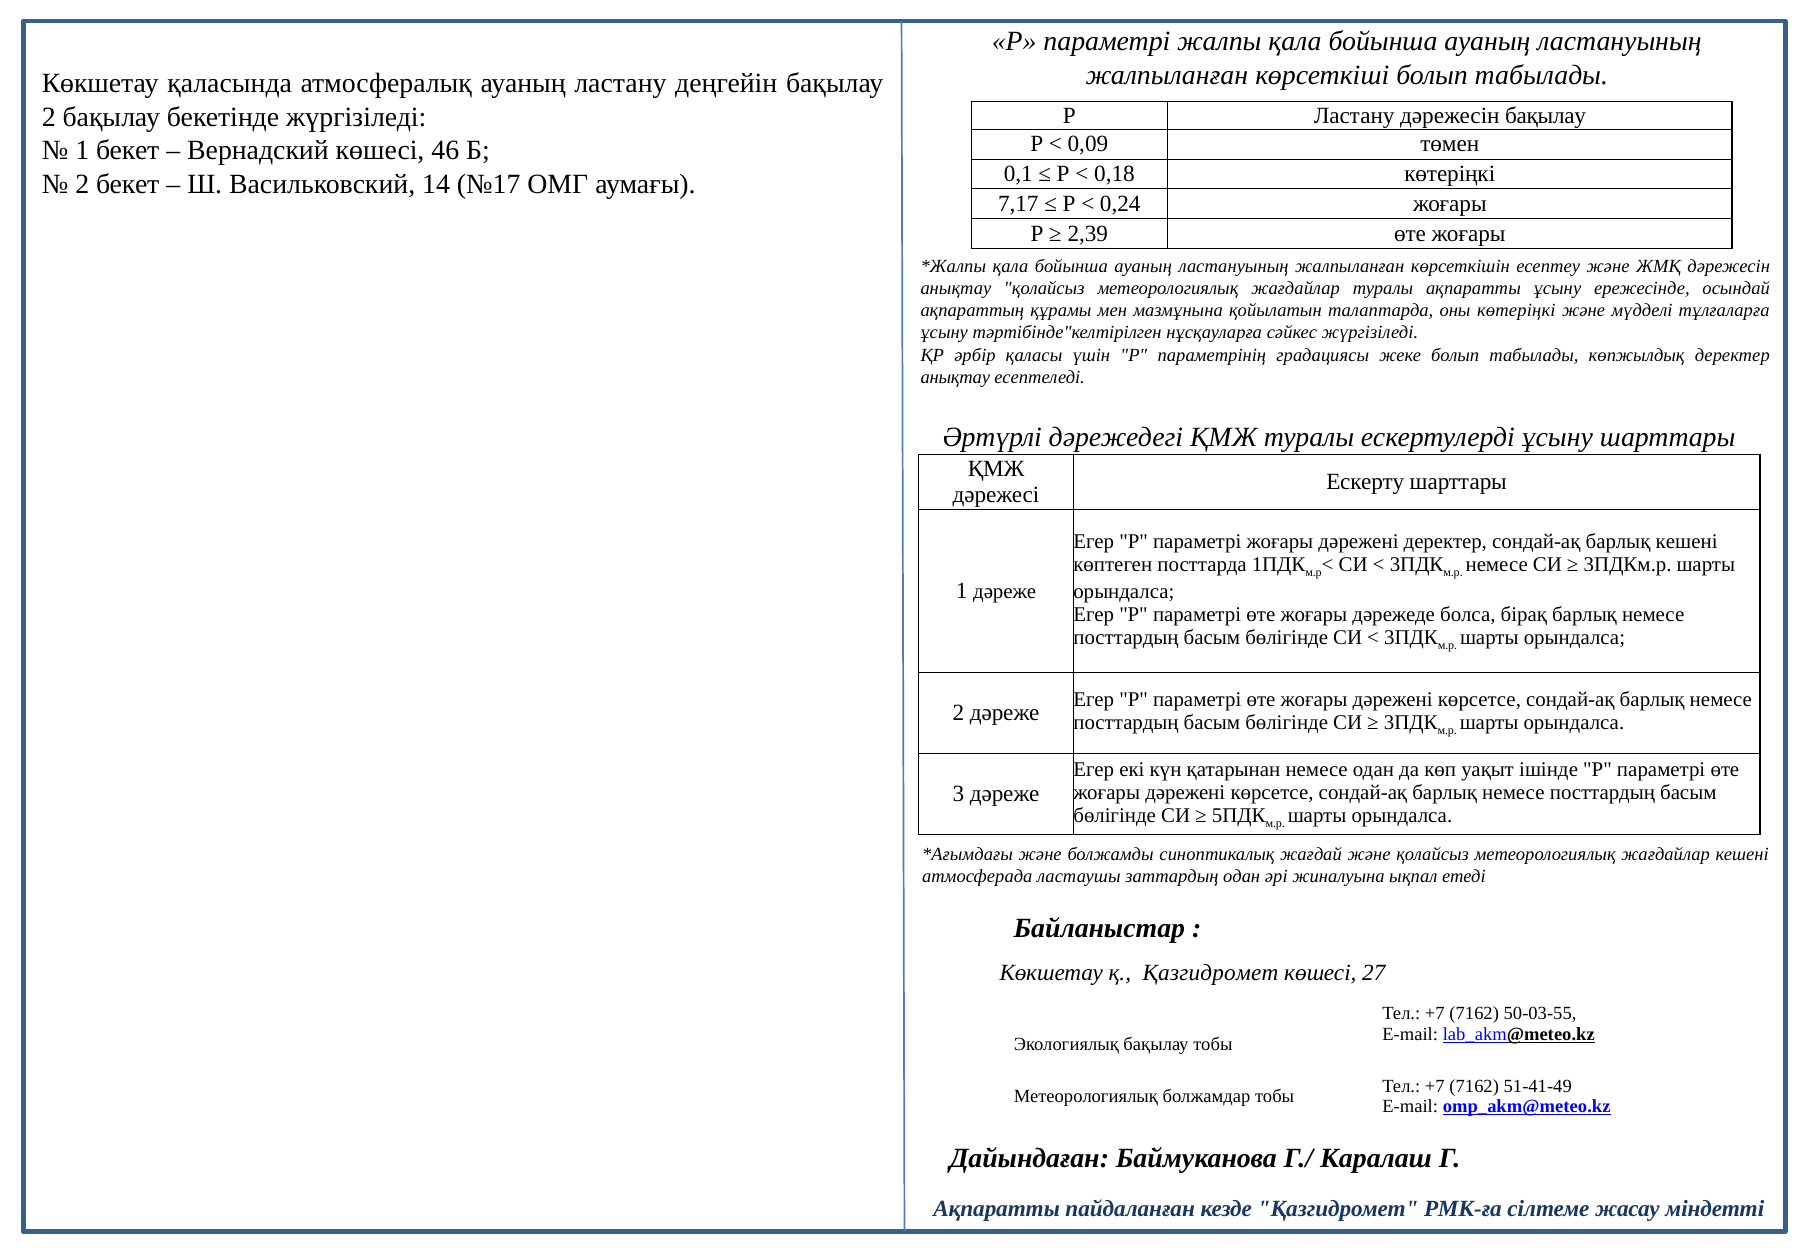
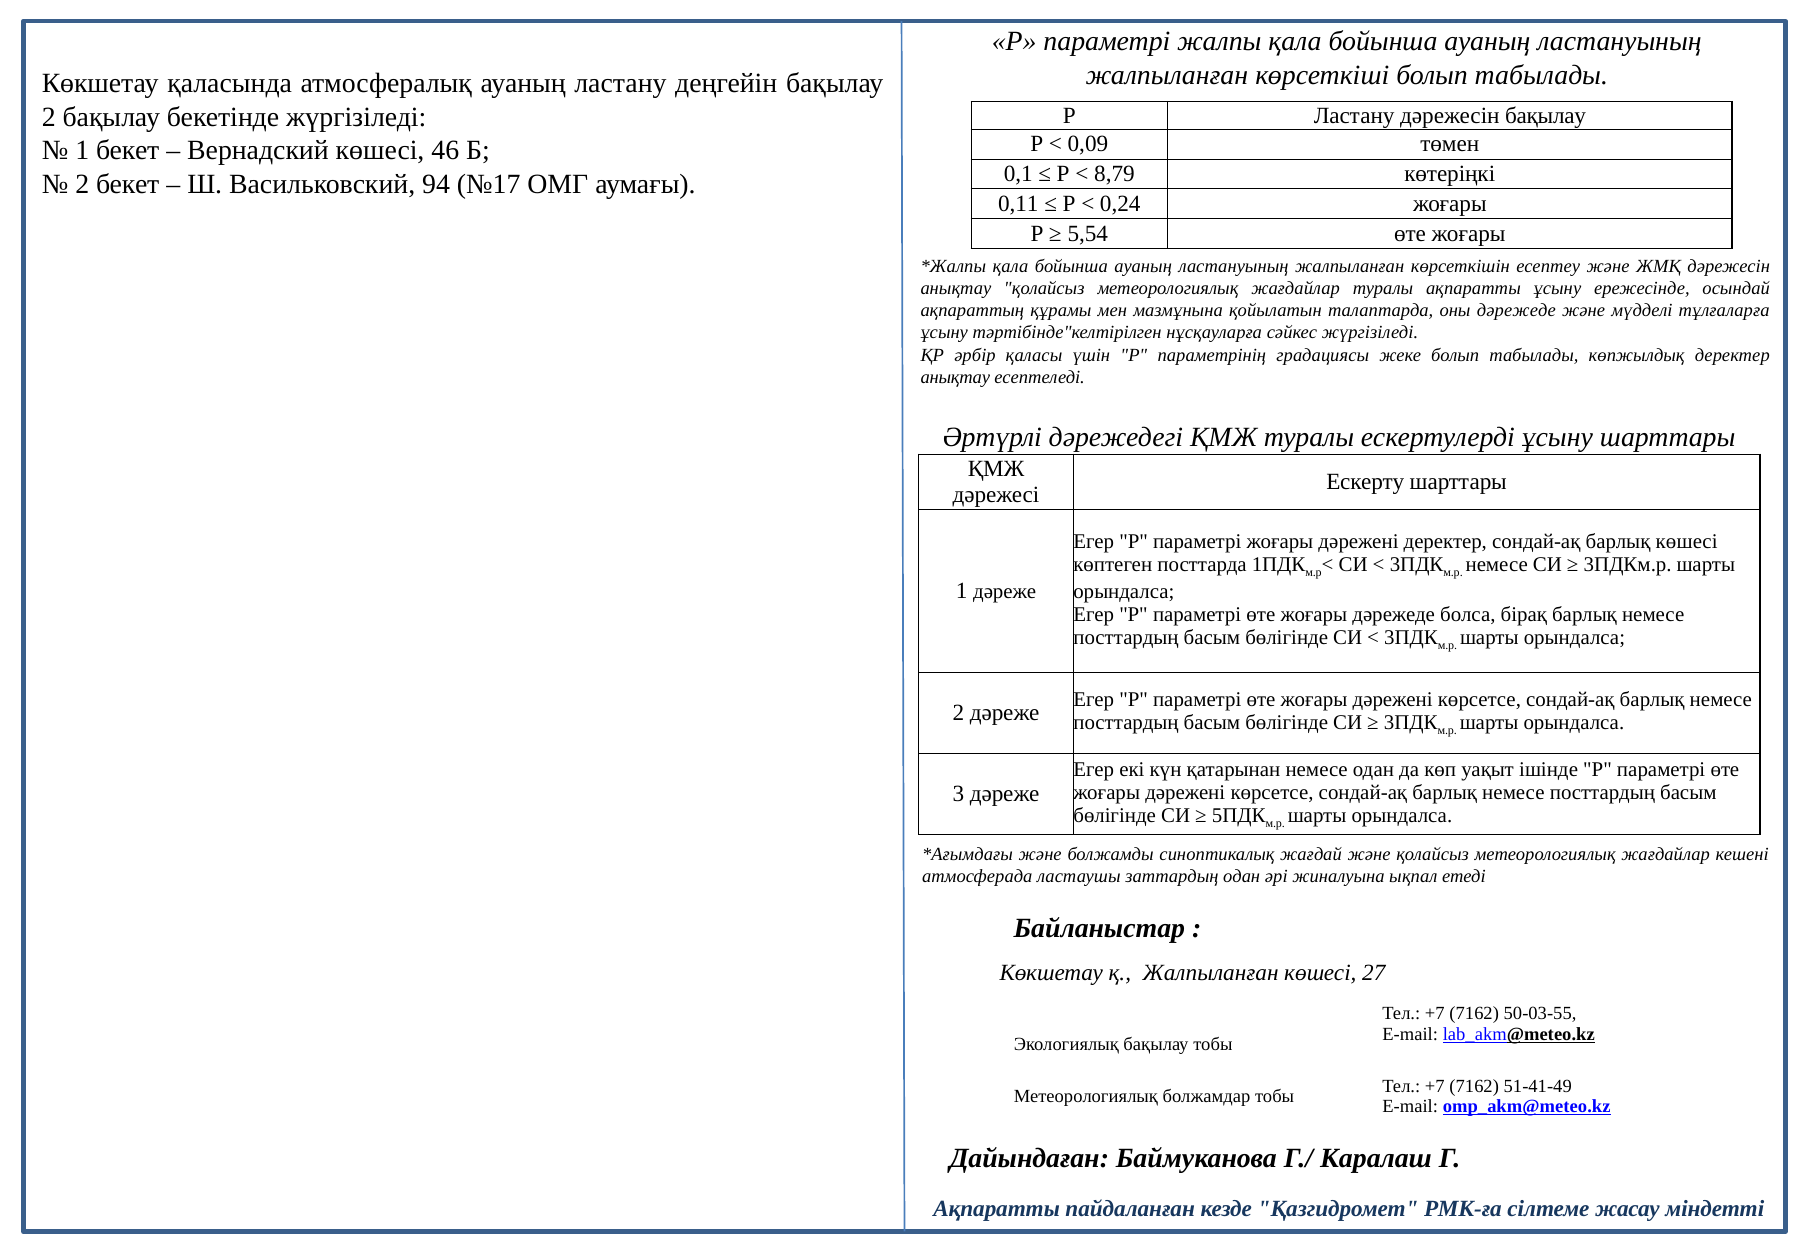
0,18: 0,18 -> 8,79
14: 14 -> 94
7,17: 7,17 -> 0,11
2,39: 2,39 -> 5,54
оны көтеріңкі: көтеріңкі -> дәрежеде
барлық кешені: кешені -> көшесі
қ Қазгидромет: Қазгидромет -> Жалпыланған
